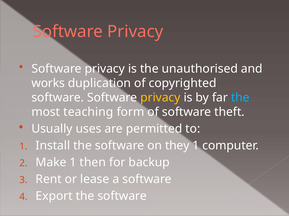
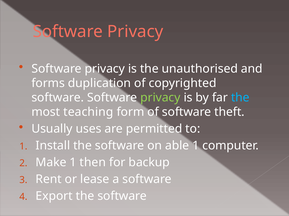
works: works -> forms
privacy at (160, 98) colour: yellow -> light green
they: they -> able
